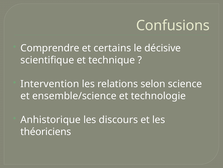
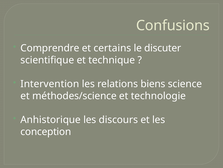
décisive: décisive -> discuter
selon: selon -> biens
ensemble/science: ensemble/science -> méthodes/science
théoriciens: théoriciens -> conception
